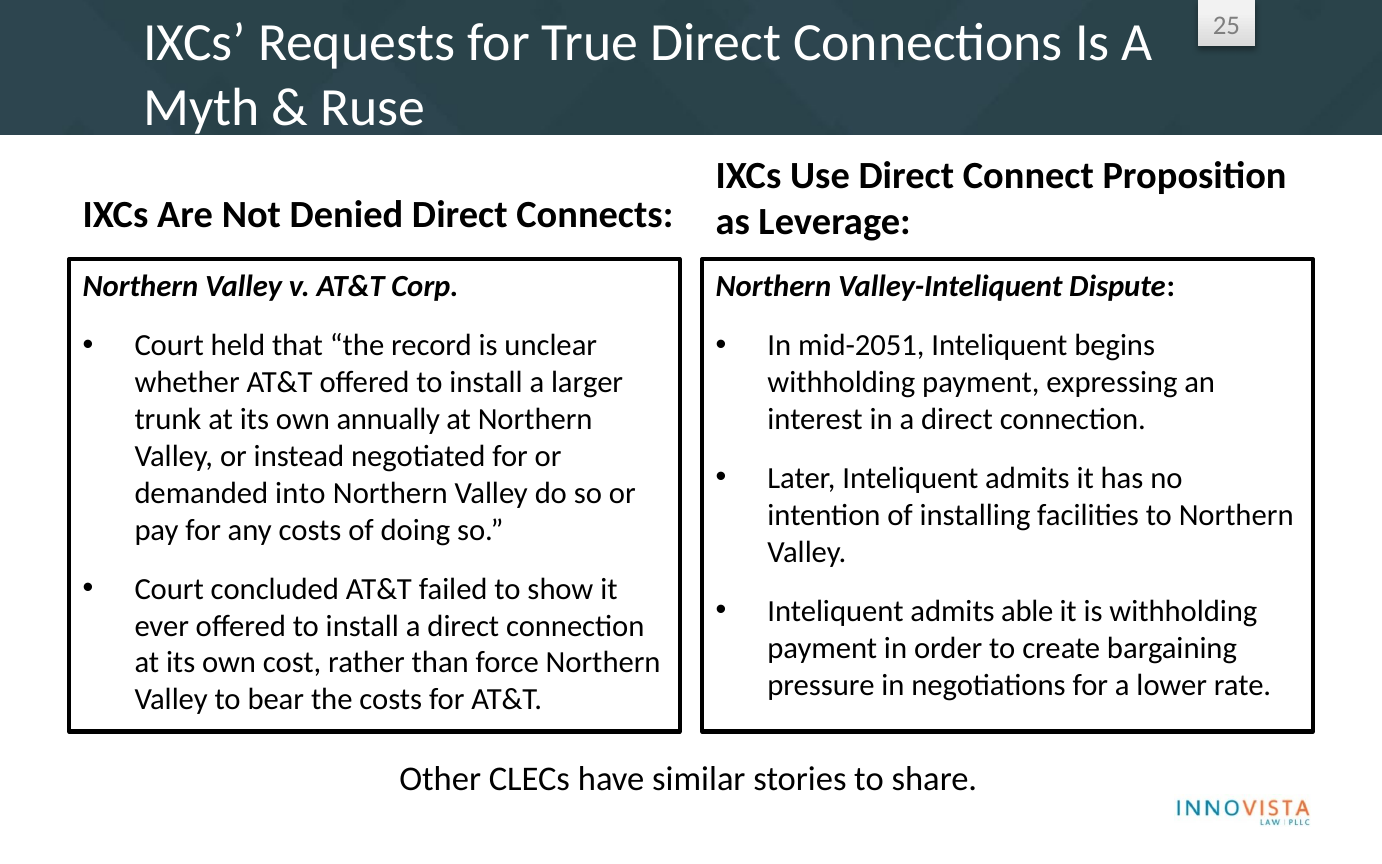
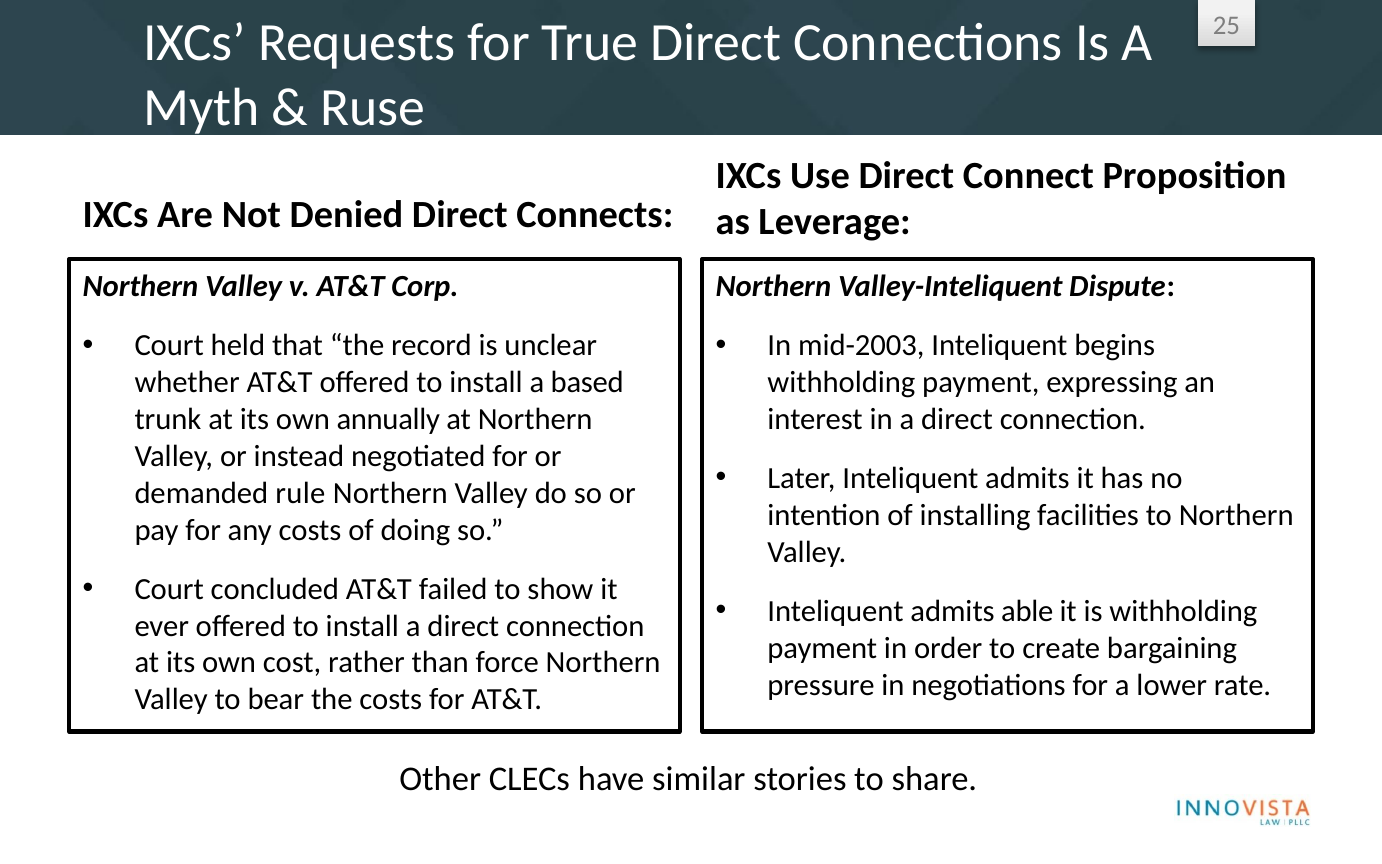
mid-2051: mid-2051 -> mid-2003
larger: larger -> based
into: into -> rule
